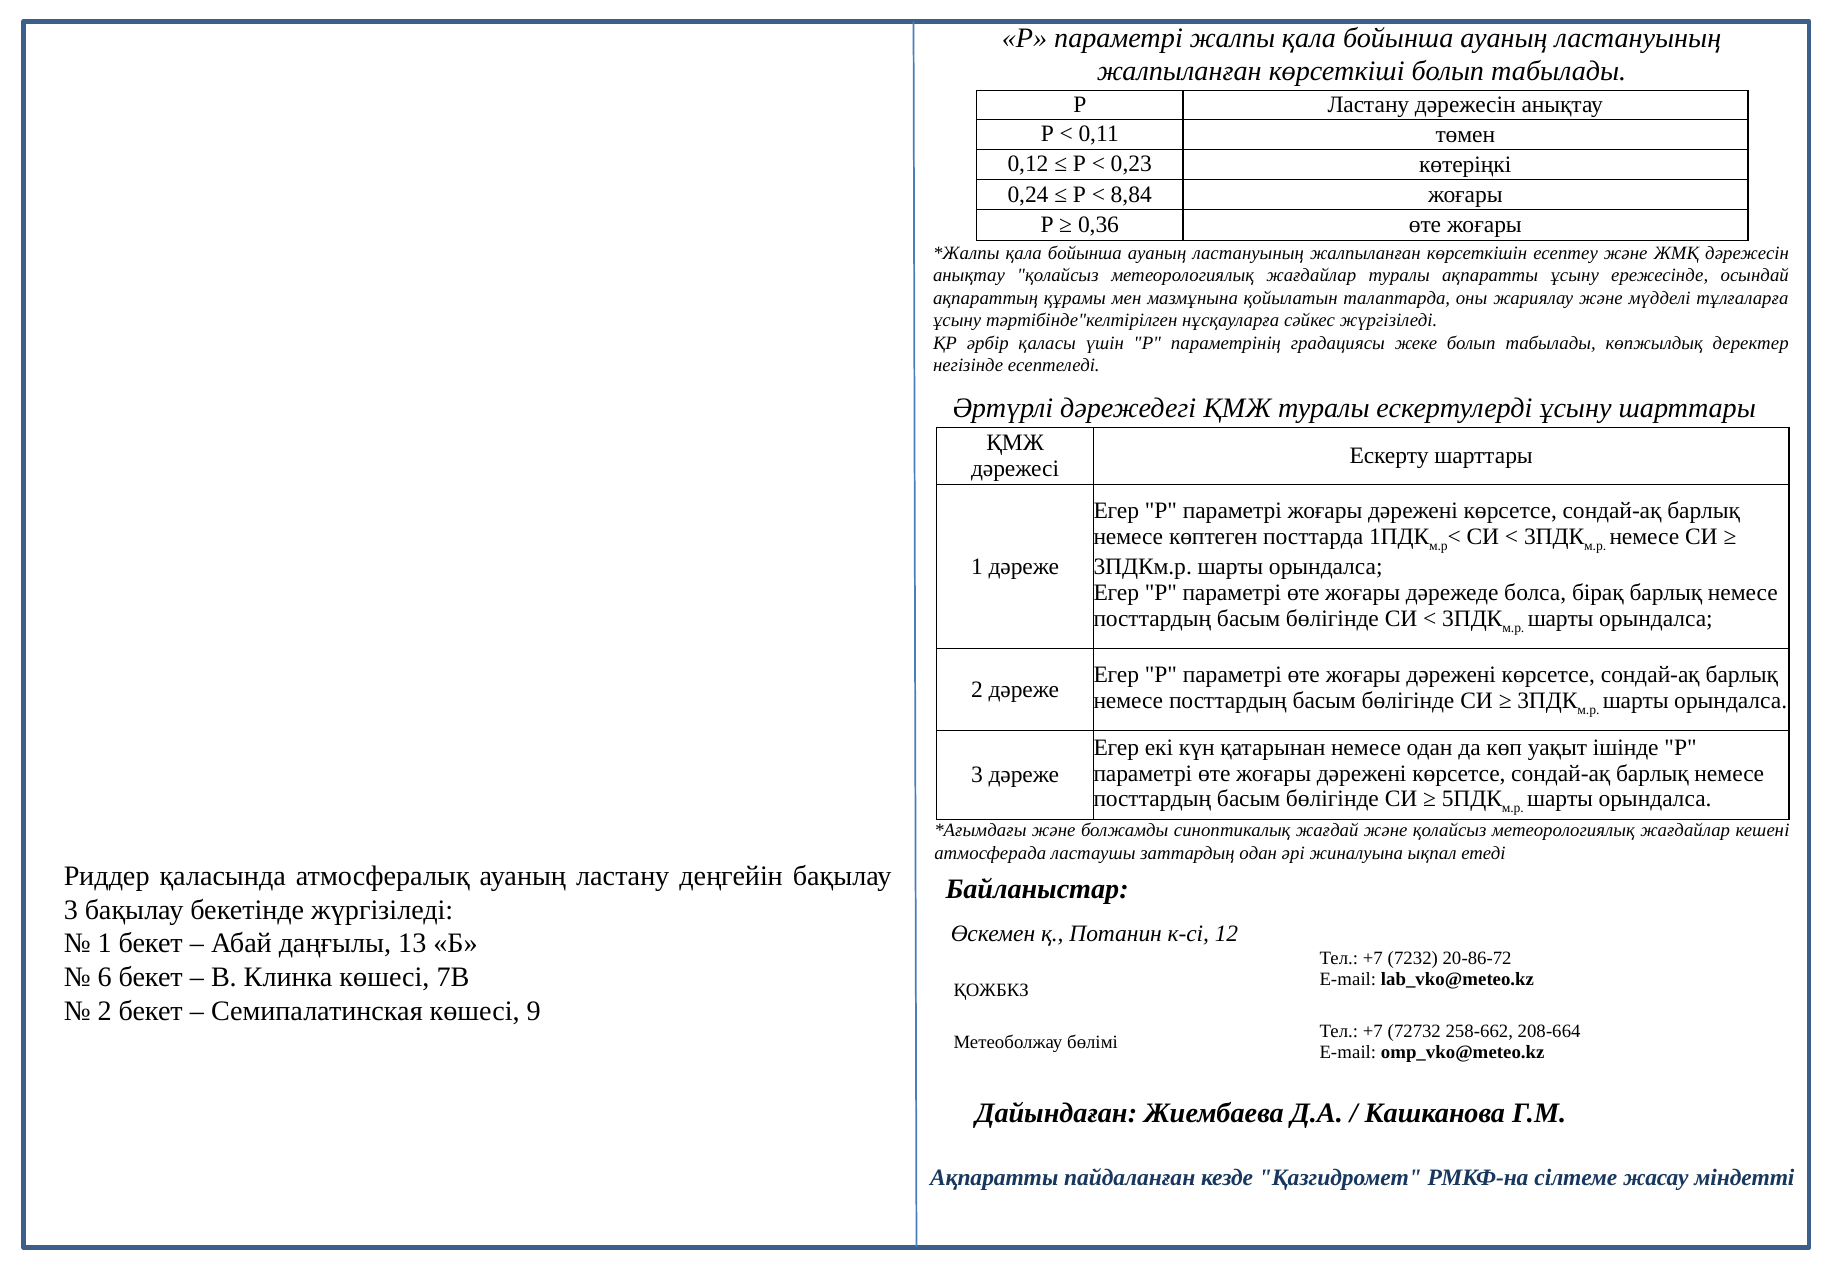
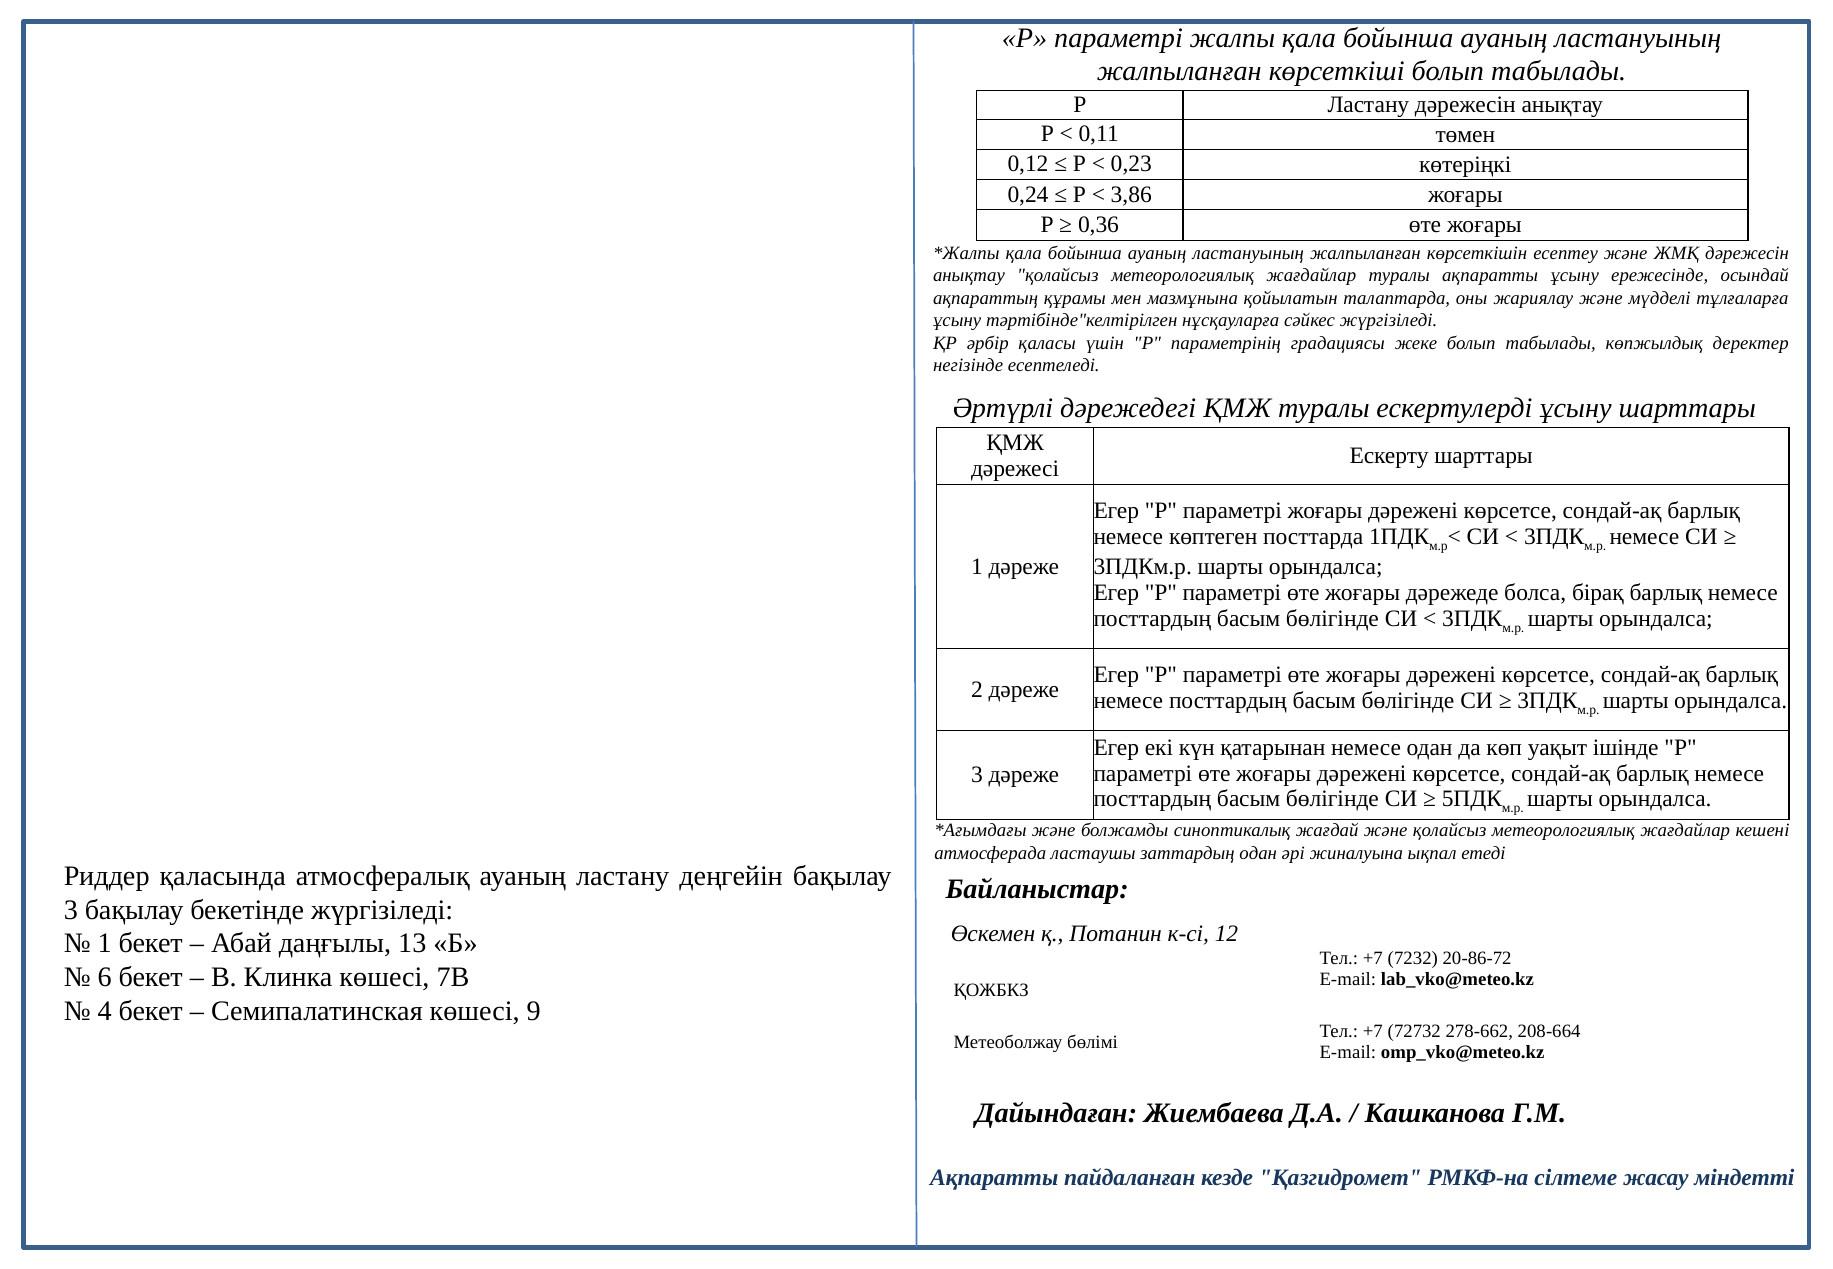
8,84: 8,84 -> 3,86
2 at (105, 1011): 2 -> 4
258-662: 258-662 -> 278-662
